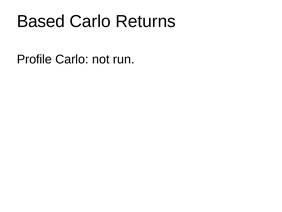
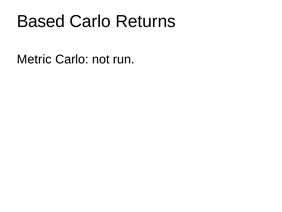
Profile: Profile -> Metric
